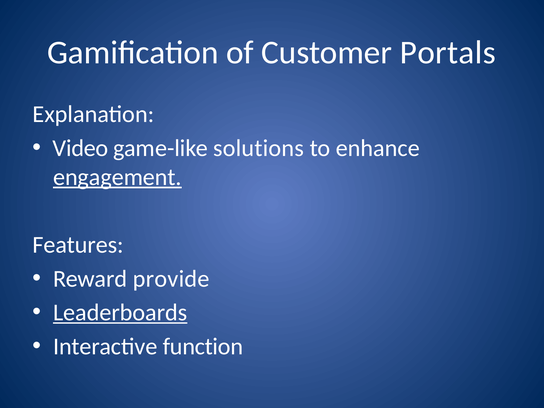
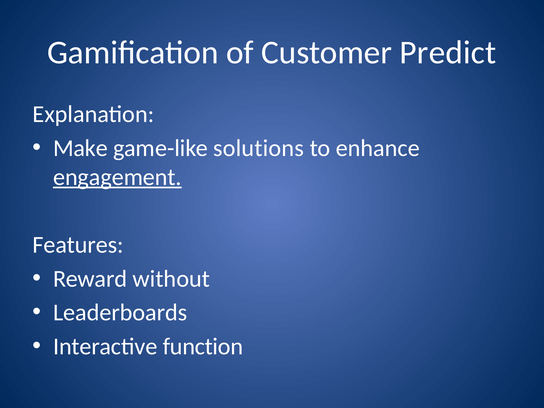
Portals: Portals -> Predict
Video: Video -> Make
provide: provide -> without
Leaderboards underline: present -> none
